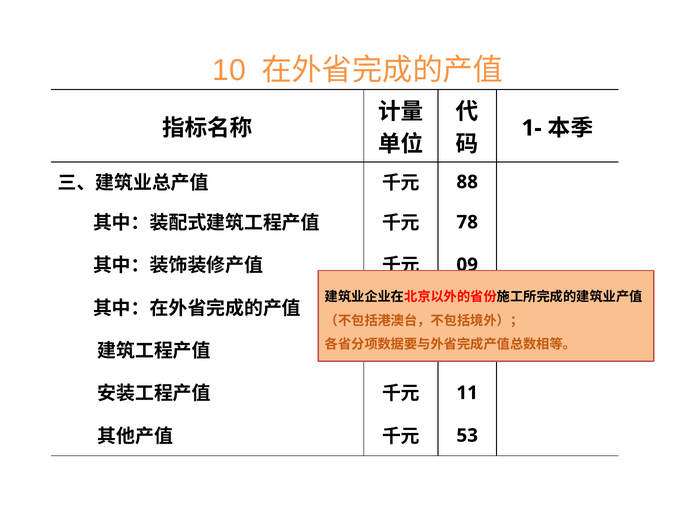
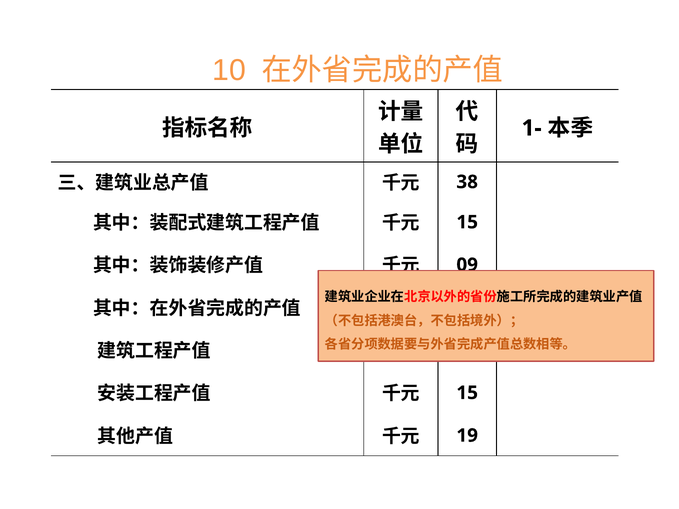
88: 88 -> 38
78 at (467, 222): 78 -> 15
11 at (467, 393): 11 -> 15
53: 53 -> 19
